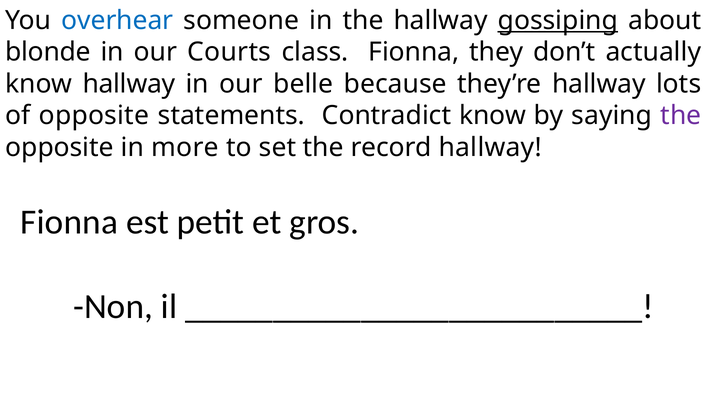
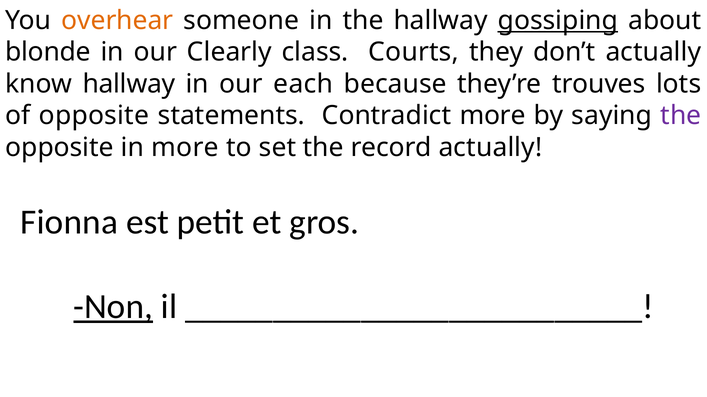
overhear colour: blue -> orange
Courts: Courts -> Clearly
class Fionna: Fionna -> Courts
belle: belle -> each
they’re hallway: hallway -> trouves
Contradict know: know -> more
record hallway: hallway -> actually
Non underline: none -> present
